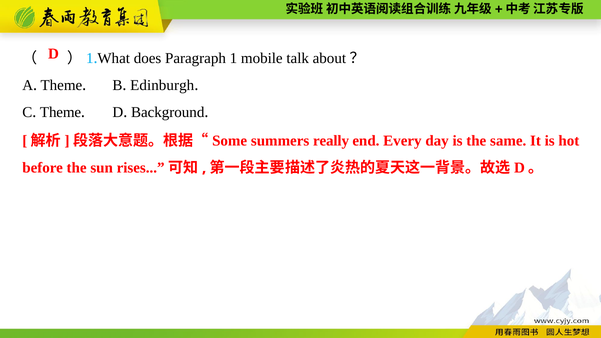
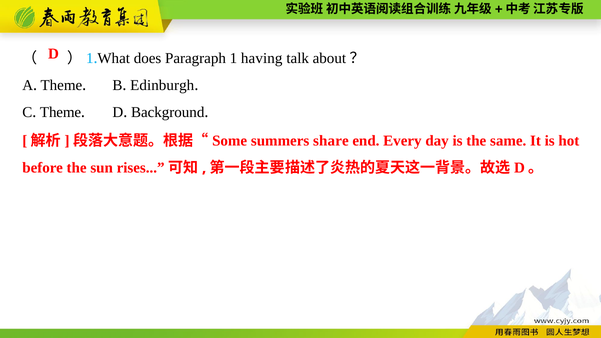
mobile: mobile -> having
really: really -> share
